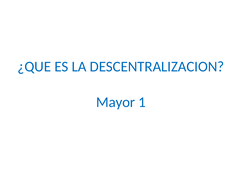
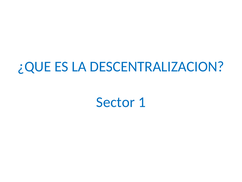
Mayor: Mayor -> Sector
